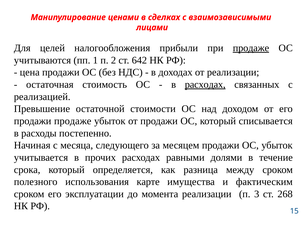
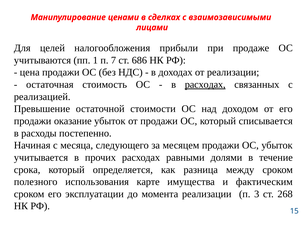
продаже at (251, 48) underline: present -> none
2: 2 -> 7
642: 642 -> 686
продажи продаже: продаже -> оказание
